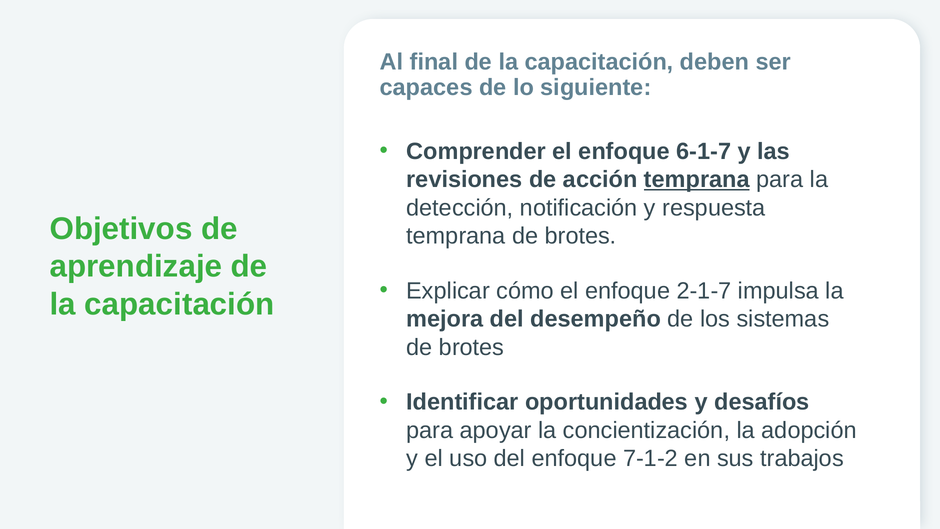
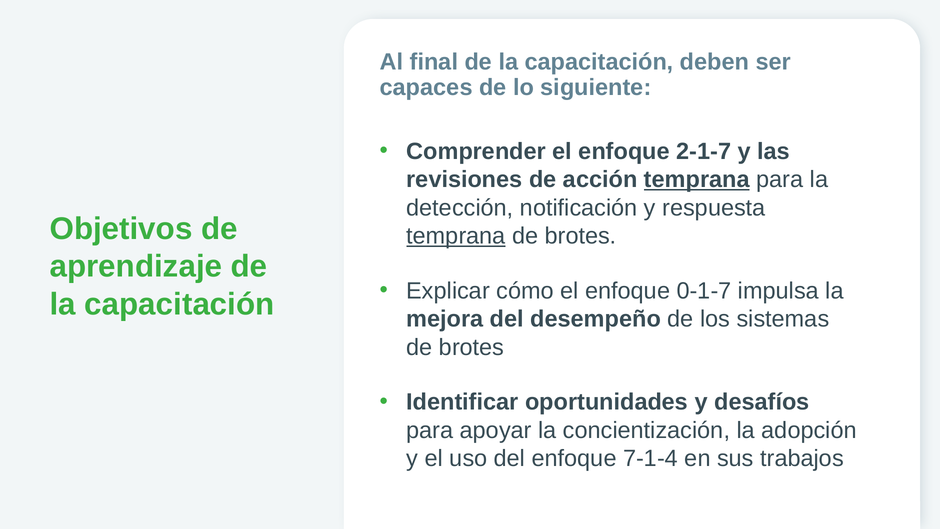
6-1-7: 6-1-7 -> 2-1-7
temprana at (456, 236) underline: none -> present
2-1-7: 2-1-7 -> 0-1-7
7-1-2: 7-1-2 -> 7-1-4
